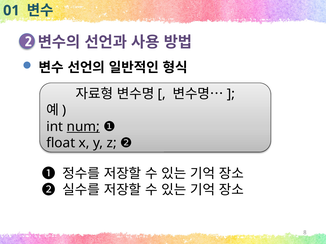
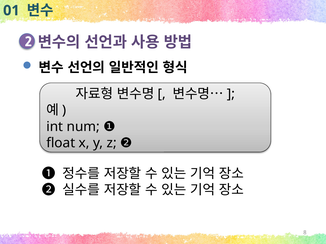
num underline: present -> none
